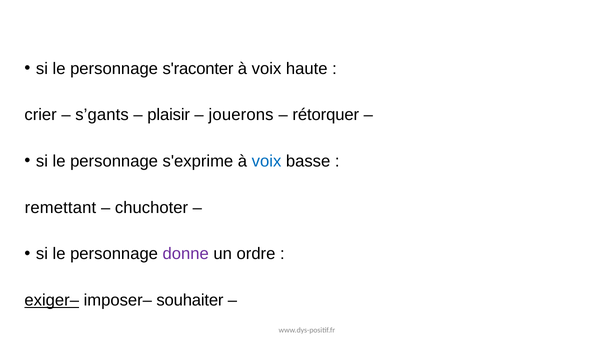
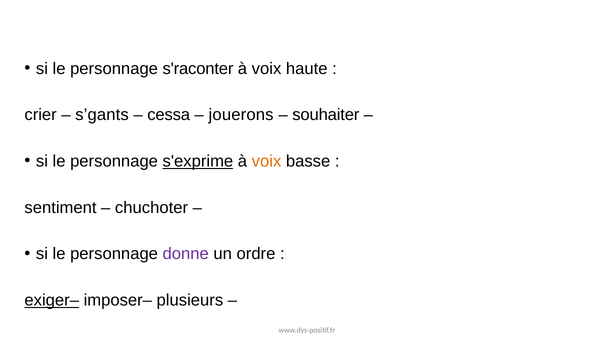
plaisir: plaisir -> cessa
rétorquer: rétorquer -> souhaiter
s'exprime underline: none -> present
voix at (267, 161) colour: blue -> orange
remettant: remettant -> sentiment
souhaiter: souhaiter -> plusieurs
